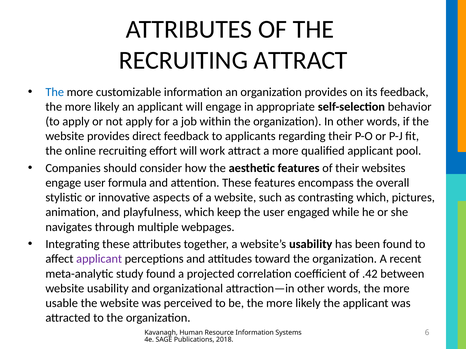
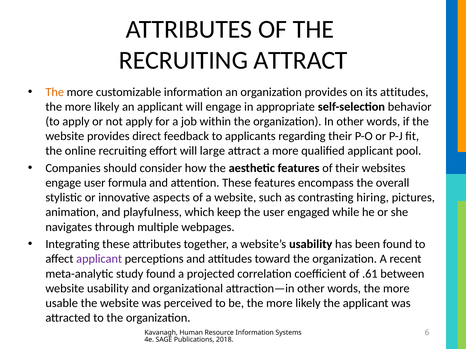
The at (55, 92) colour: blue -> orange
its feedback: feedback -> attitudes
work: work -> large
contrasting which: which -> hiring
.42: .42 -> .61
